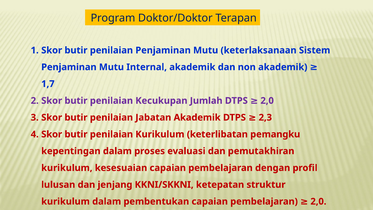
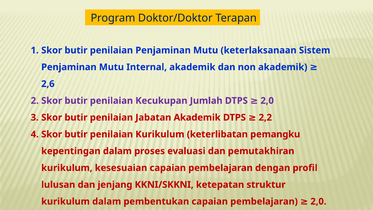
1,7: 1,7 -> 2,6
2,3: 2,3 -> 2,2
